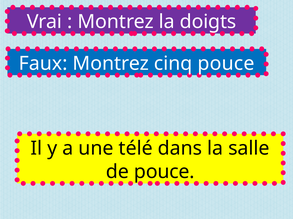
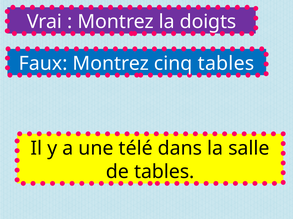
cinq pouce: pouce -> tables
de pouce: pouce -> tables
